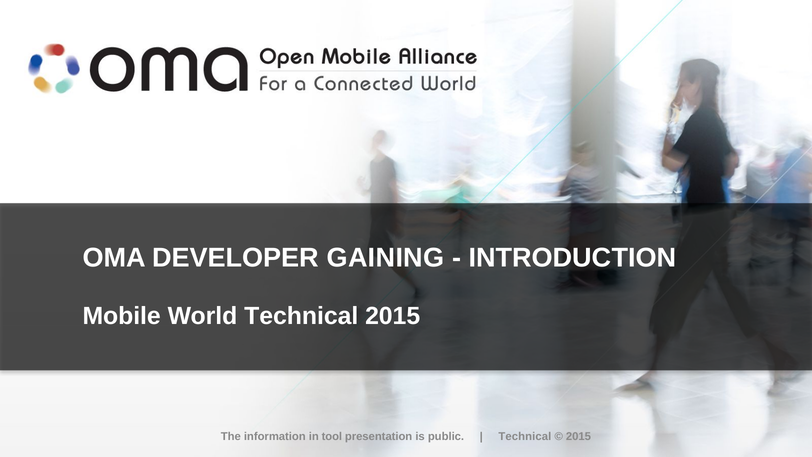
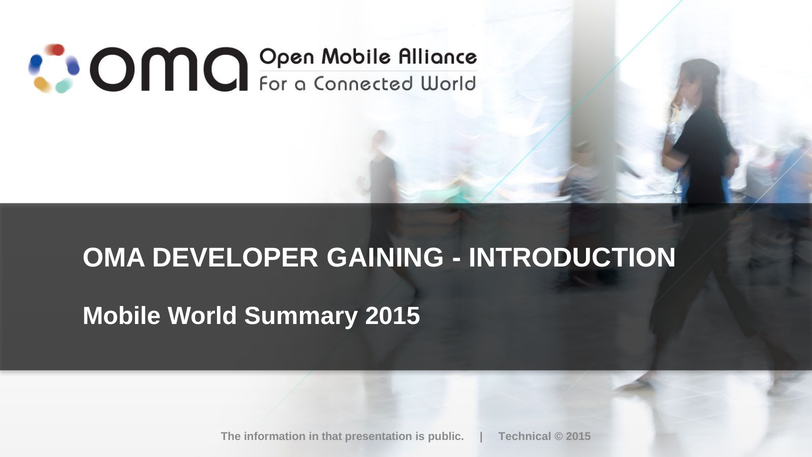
World Technical: Technical -> Summary
tool: tool -> that
